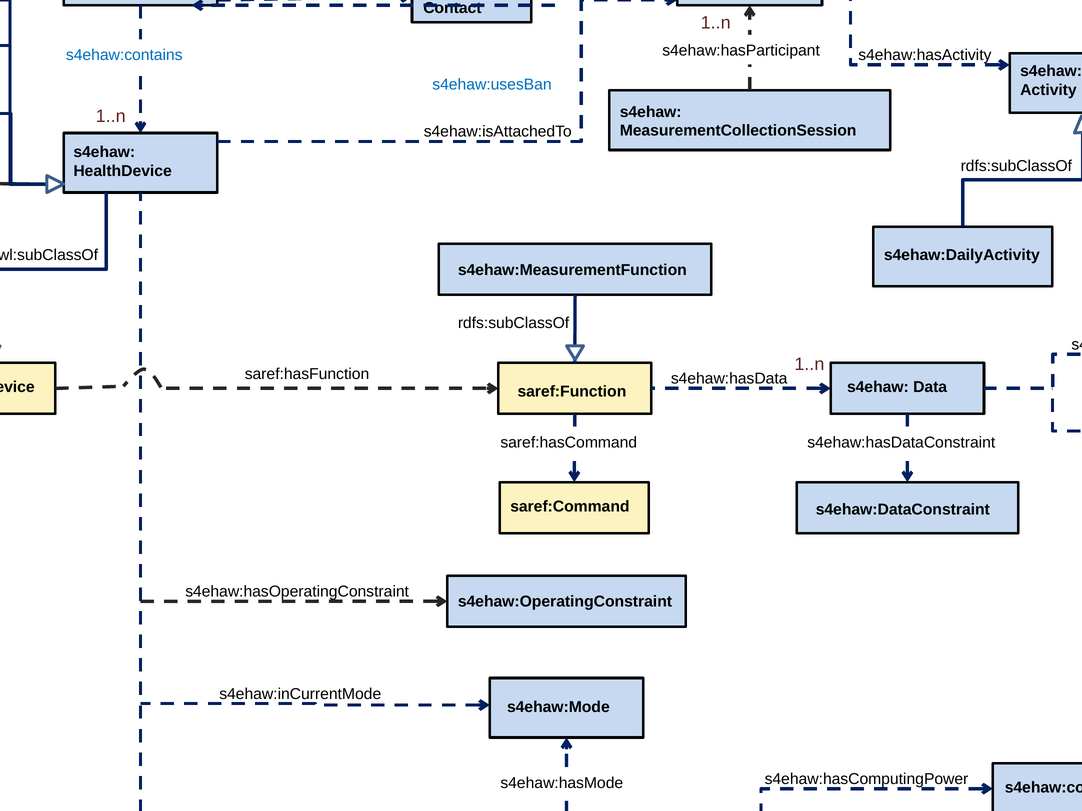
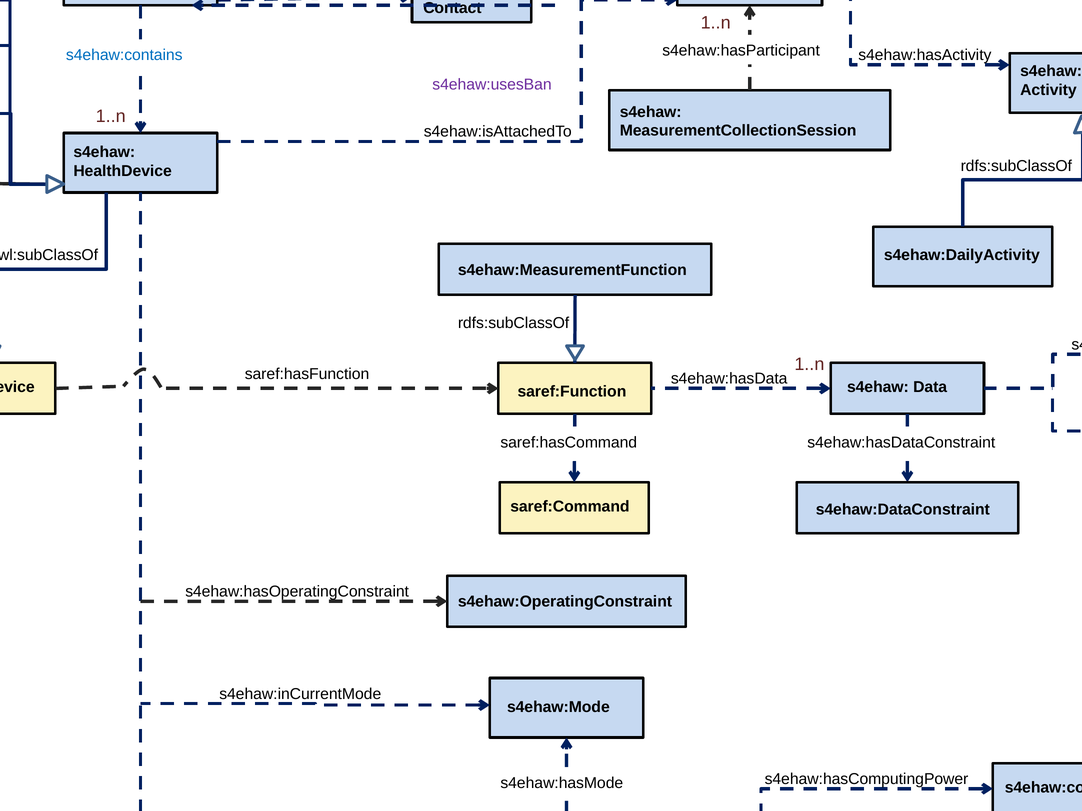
s4ehaw:usesBan colour: blue -> purple
